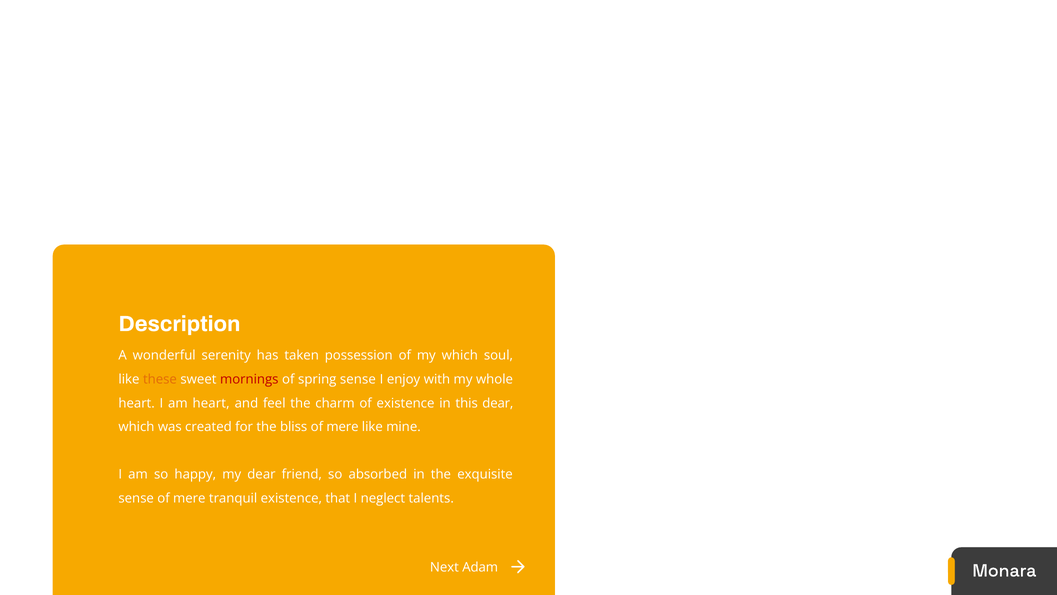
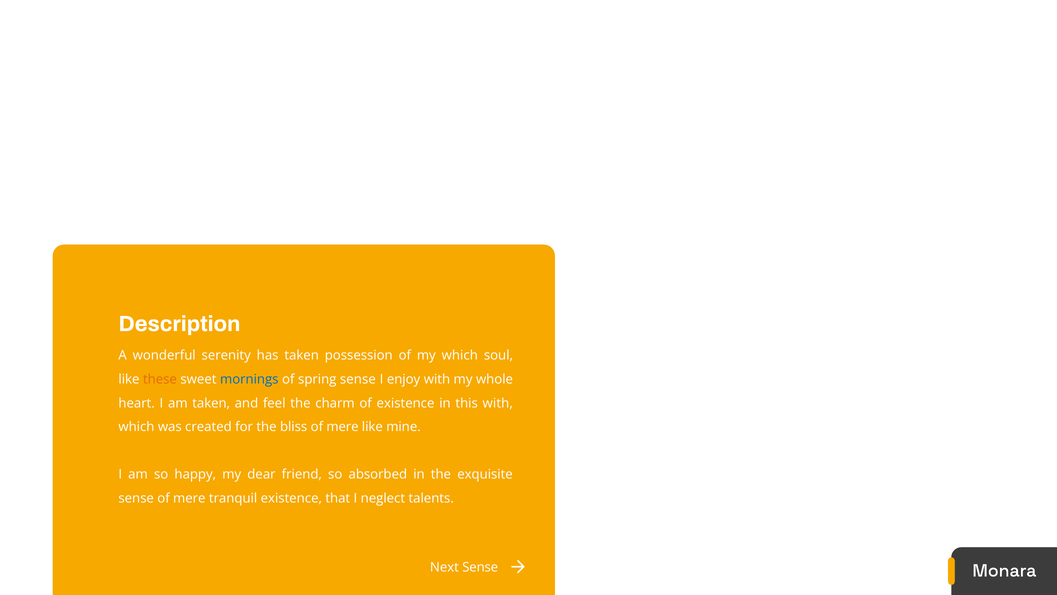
mornings colour: red -> blue
am heart: heart -> taken
this dear: dear -> with
Next Adam: Adam -> Sense
